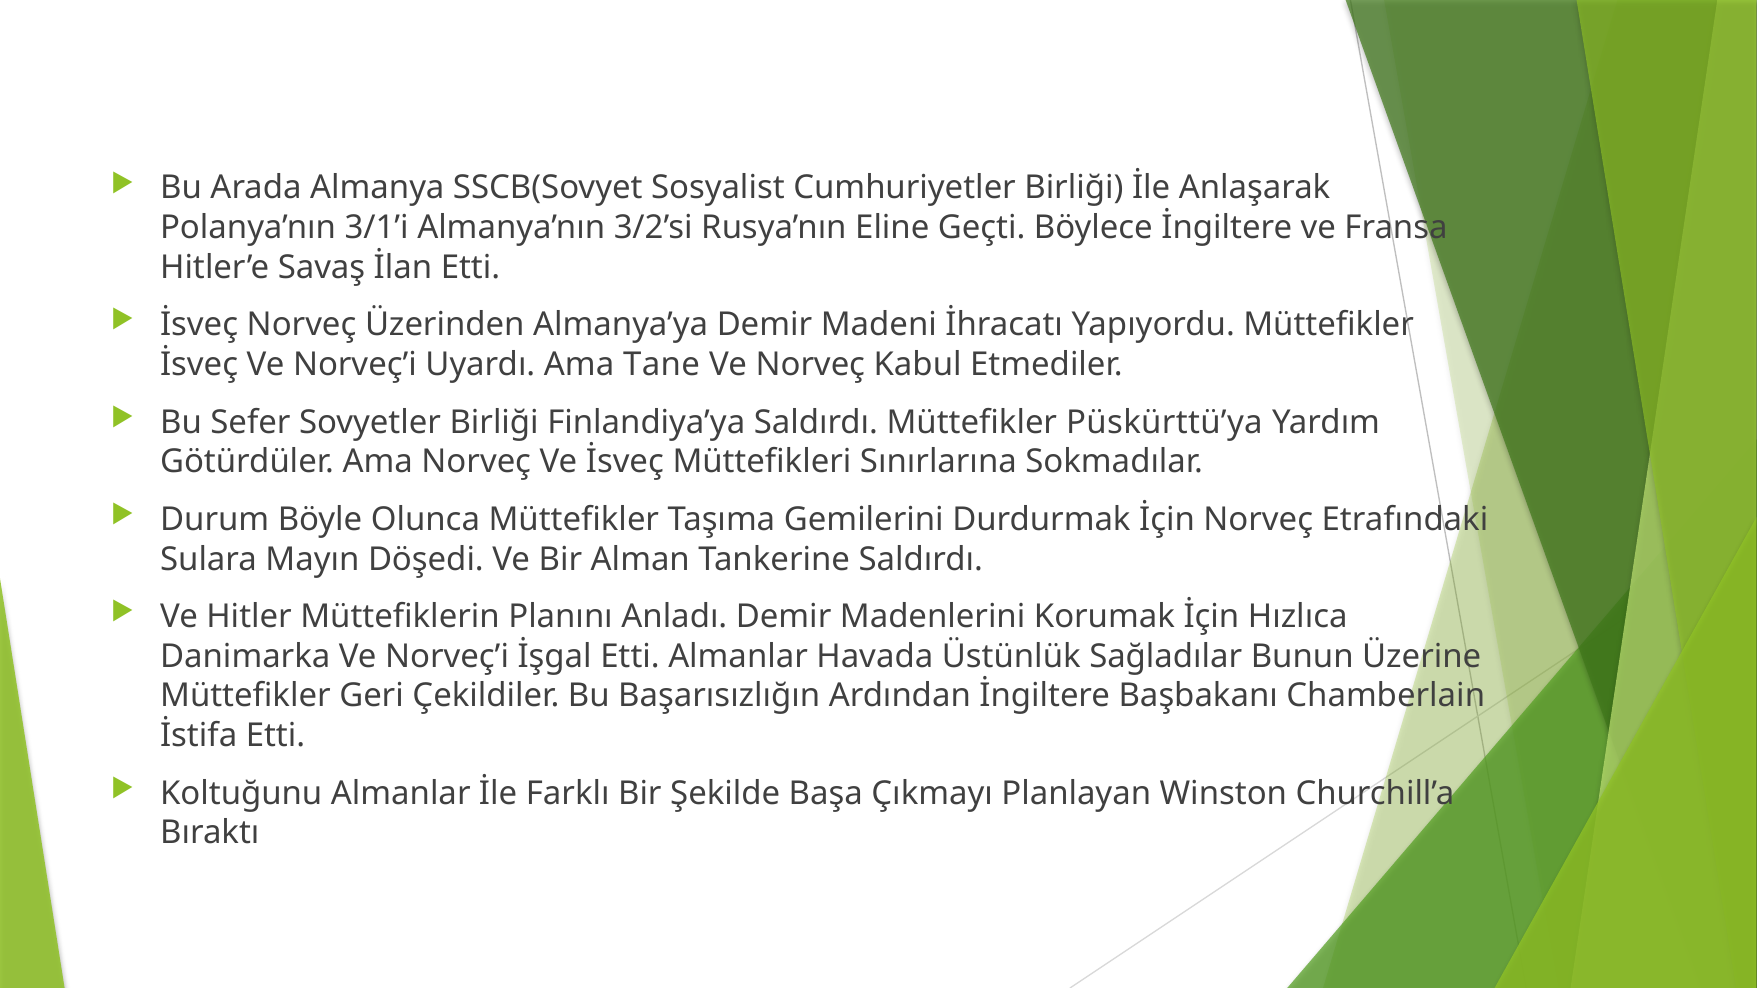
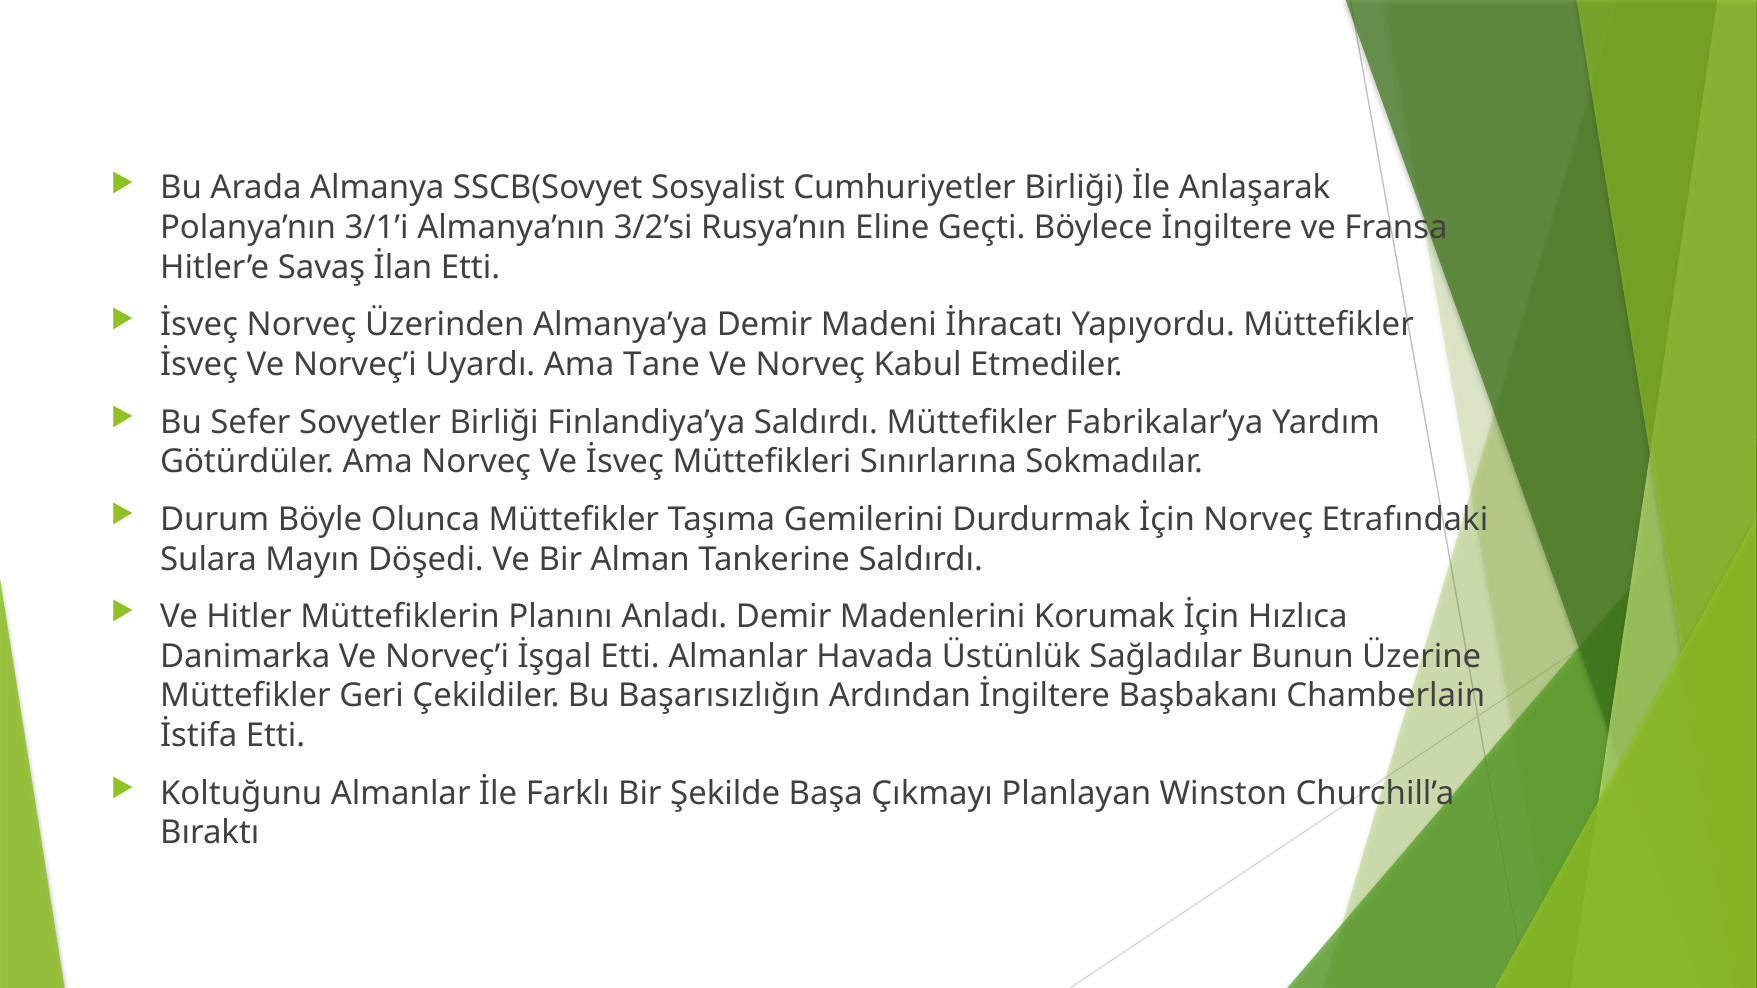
Püskürttü’ya: Püskürttü’ya -> Fabrikalar’ya
